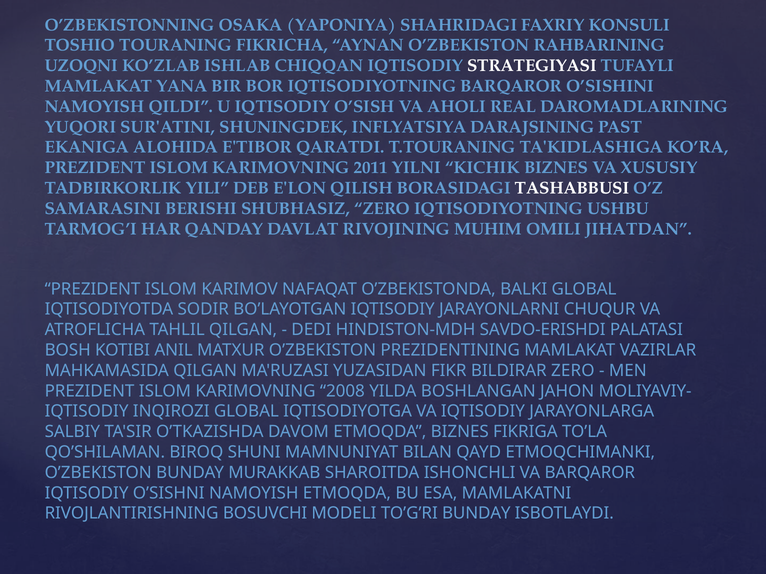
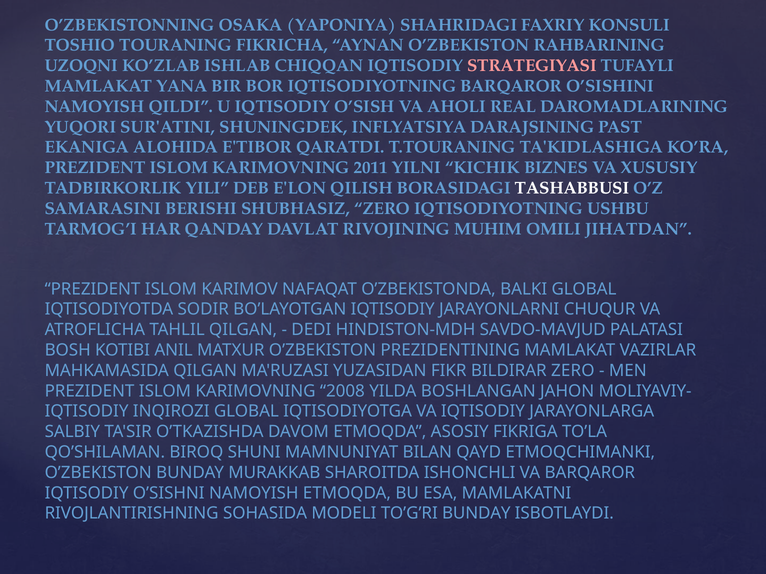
STRATEGIYASI colour: white -> pink
SAVDO-ERISHDI: SAVDO-ERISHDI -> SAVDO-MAVJUD
ETMOQDA BIZNES: BIZNES -> ASOSIY
BOSUVCHI: BOSUVCHI -> SOHASIDA
